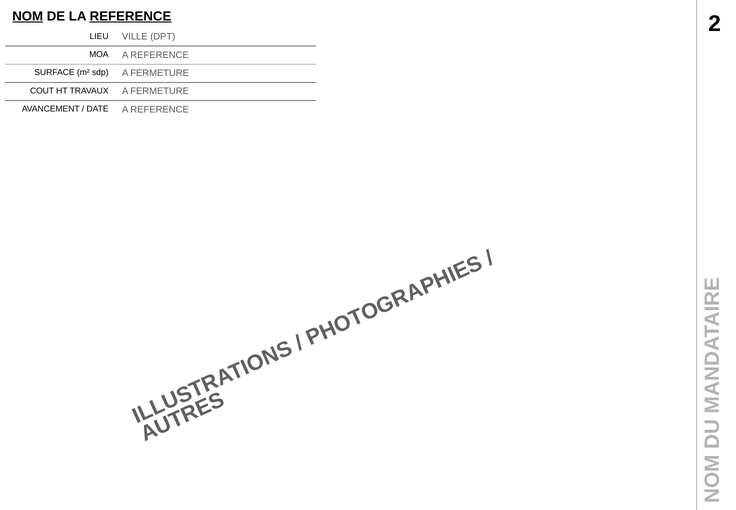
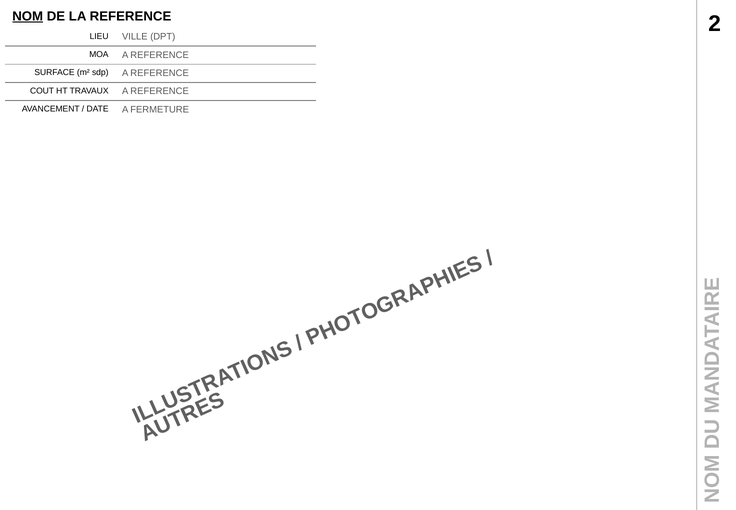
REFERENCE at (131, 16) underline: present -> none
sdp A FERMETURE: FERMETURE -> REFERENCE
TRAVAUX A FERMETURE: FERMETURE -> REFERENCE
DATE A REFERENCE: REFERENCE -> FERMETURE
